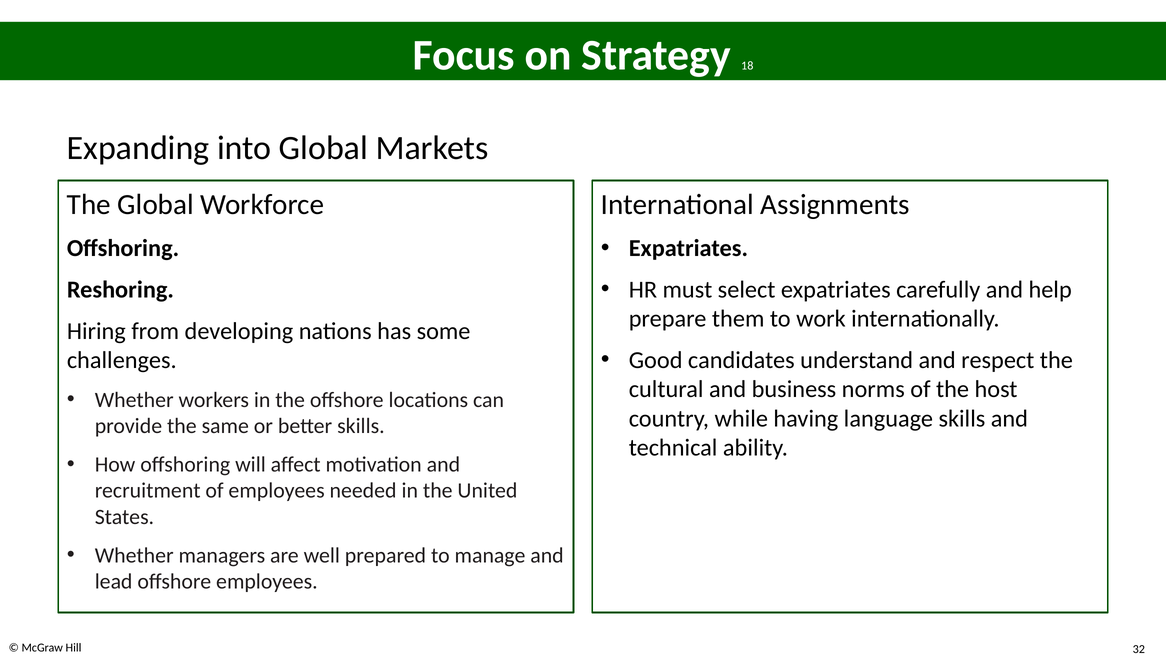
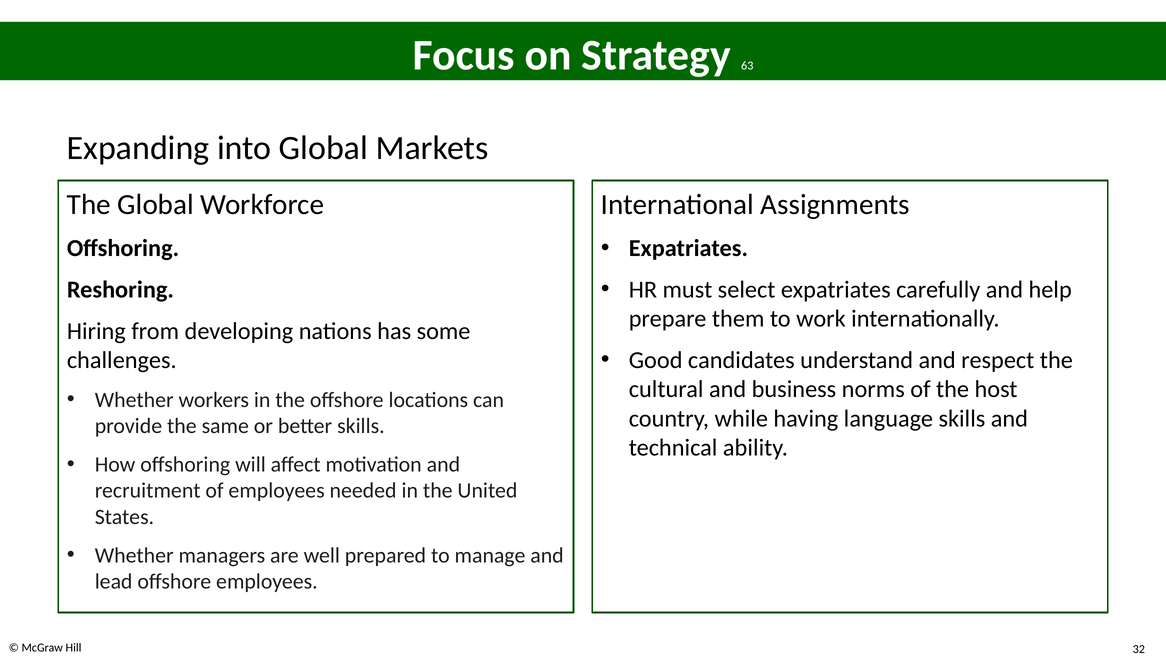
18: 18 -> 63
